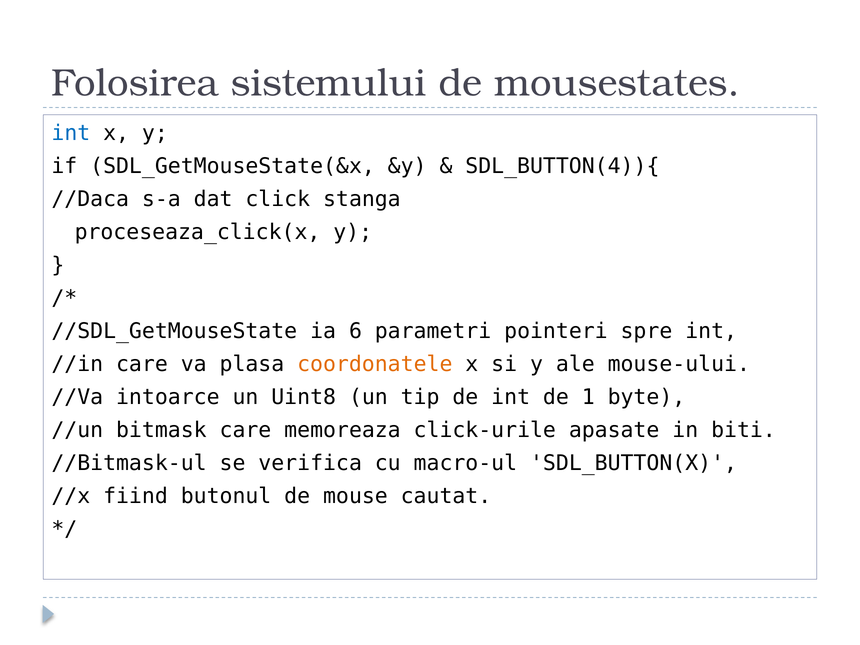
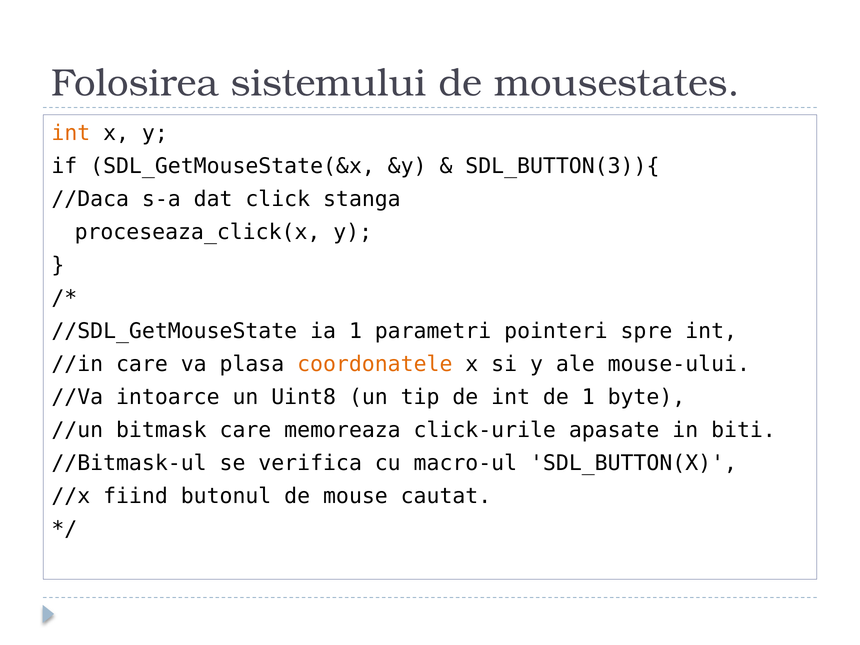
int at (71, 133) colour: blue -> orange
SDL_BUTTON(4)){: SDL_BUTTON(4)){ -> SDL_BUTTON(3)){
ia 6: 6 -> 1
